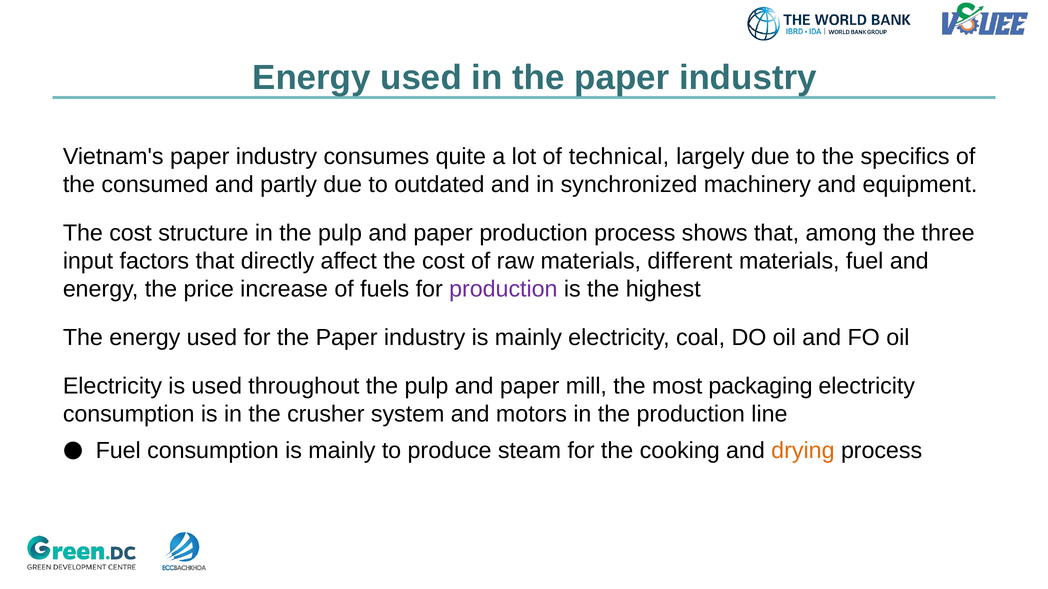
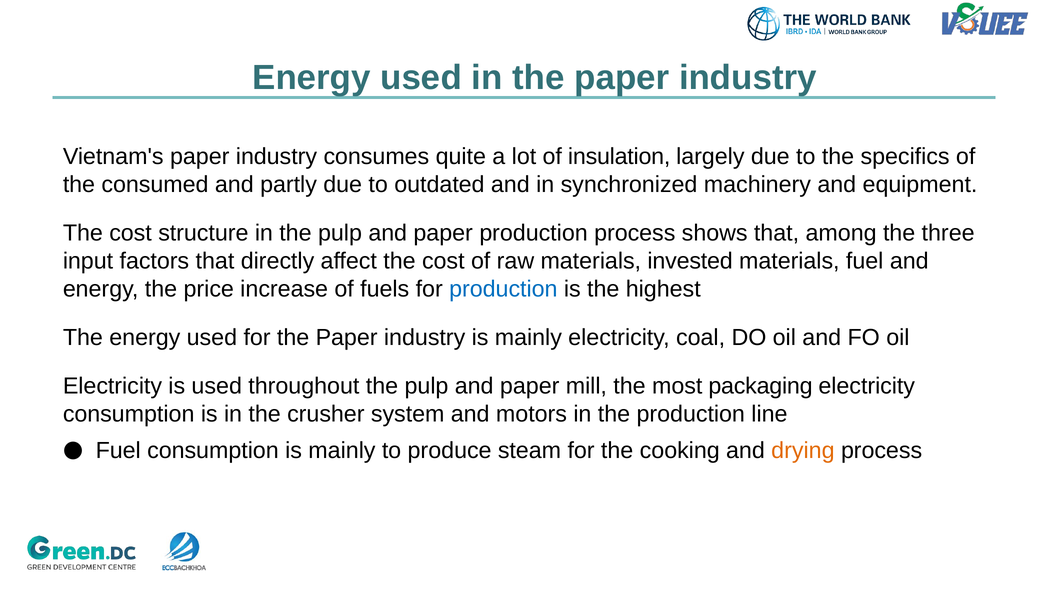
technical: technical -> insulation
different: different -> invested
production at (503, 289) colour: purple -> blue
